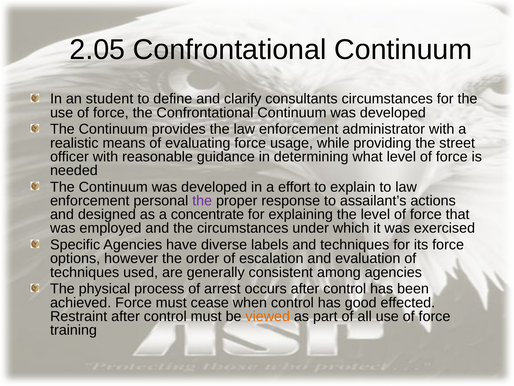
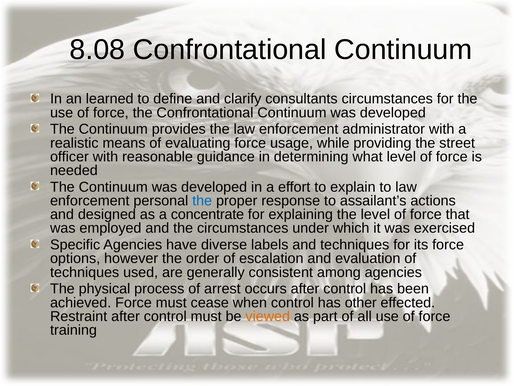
2.05: 2.05 -> 8.08
student: student -> learned
the at (202, 201) colour: purple -> blue
good: good -> other
